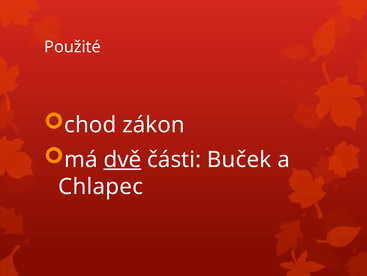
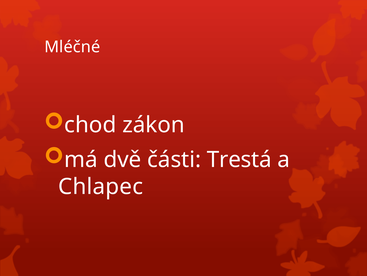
Použité: Použité -> Mléčné
dvě underline: present -> none
Buček: Buček -> Trestá
